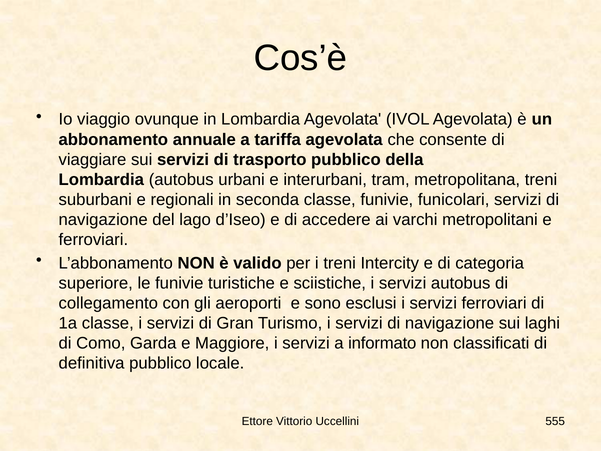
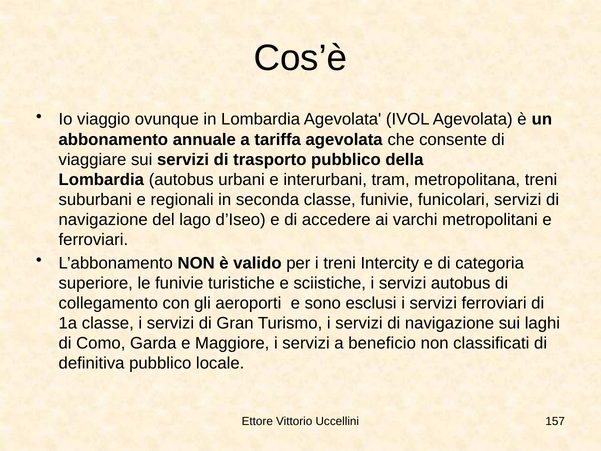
informato: informato -> beneficio
555: 555 -> 157
